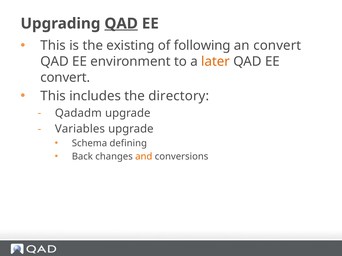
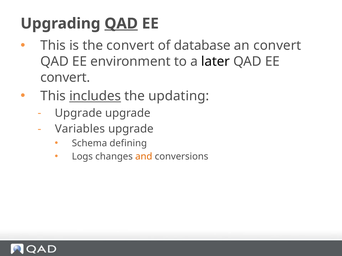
the existing: existing -> convert
following: following -> database
later colour: orange -> black
includes underline: none -> present
directory: directory -> updating
Qadadm at (78, 113): Qadadm -> Upgrade
Back: Back -> Logs
